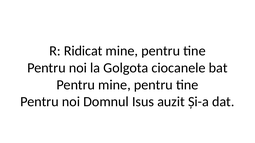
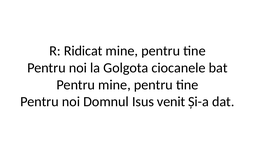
auzit: auzit -> venit
